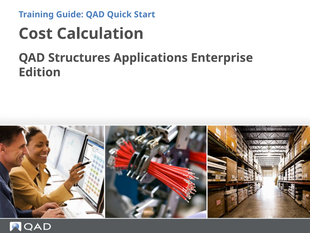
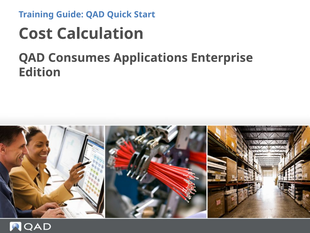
Structures: Structures -> Consumes
